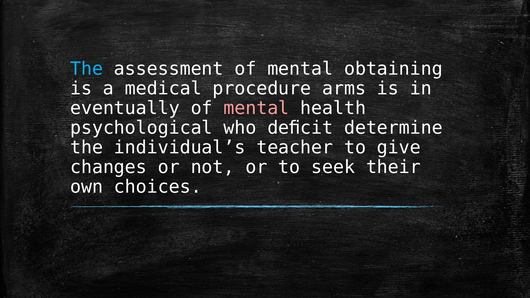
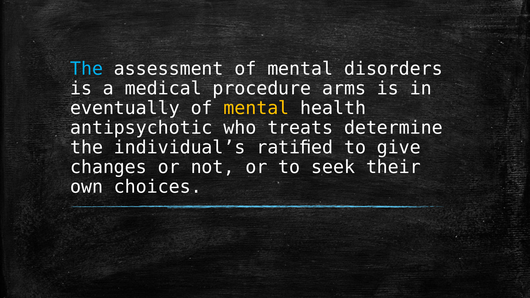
obtaining: obtaining -> disorders
mental at (256, 108) colour: pink -> yellow
psychological: psychological -> antipsychotic
deﬁcit: deﬁcit -> treats
teacher: teacher -> ratiﬁed
